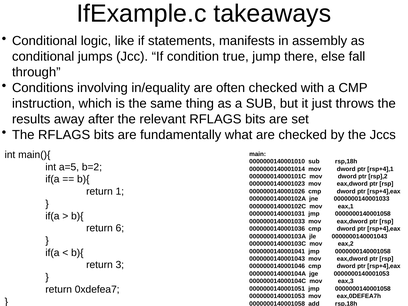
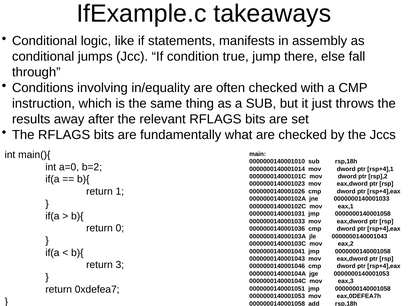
a=5: a=5 -> a=0
6: 6 -> 0
